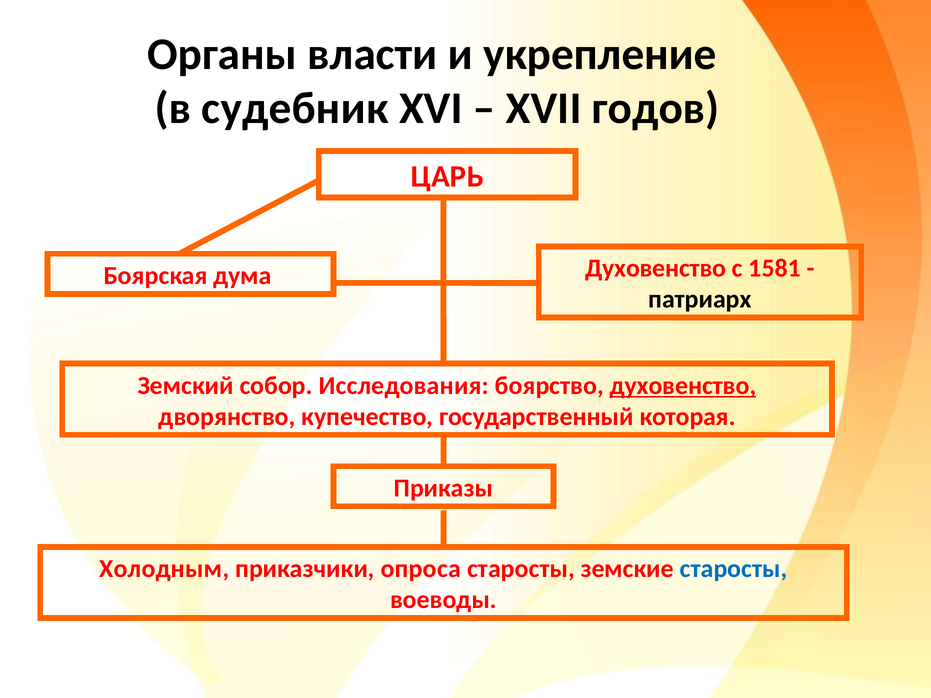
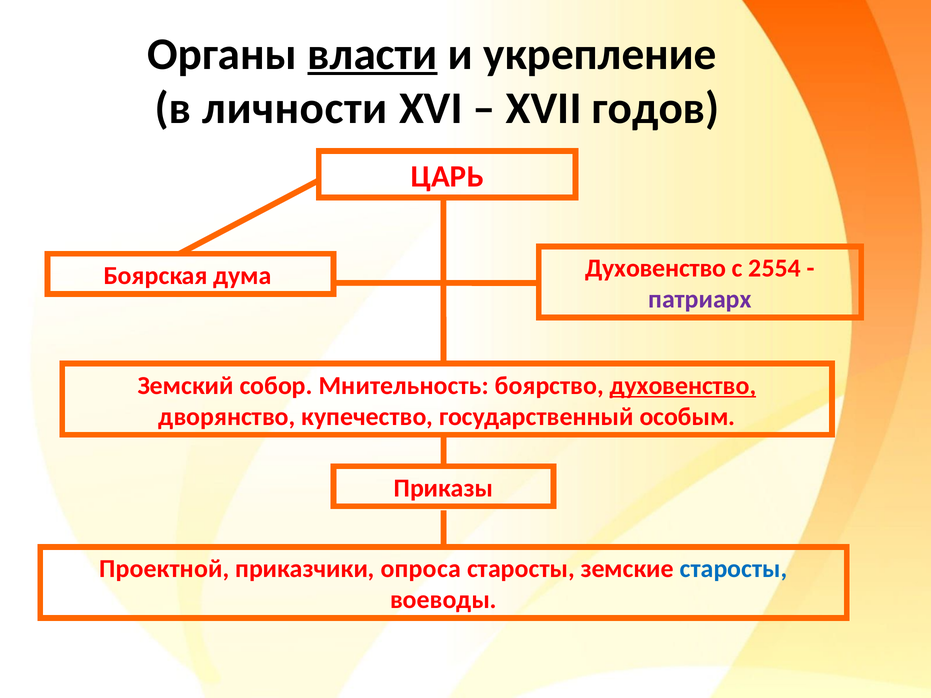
власти underline: none -> present
судебник: судебник -> личности
1581: 1581 -> 2554
патриарх colour: black -> purple
Исследования: Исследования -> Мнительность
которая: которая -> особым
Холодным: Холодным -> Проектной
